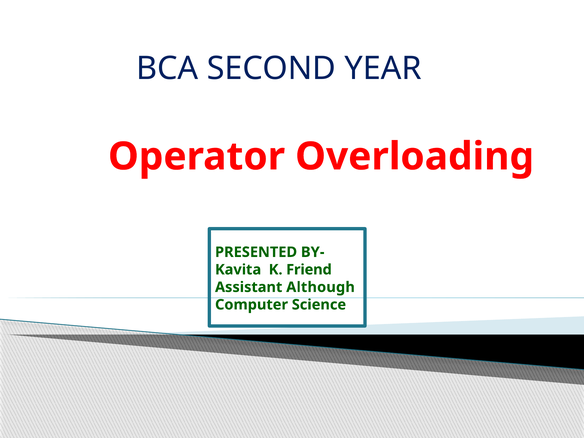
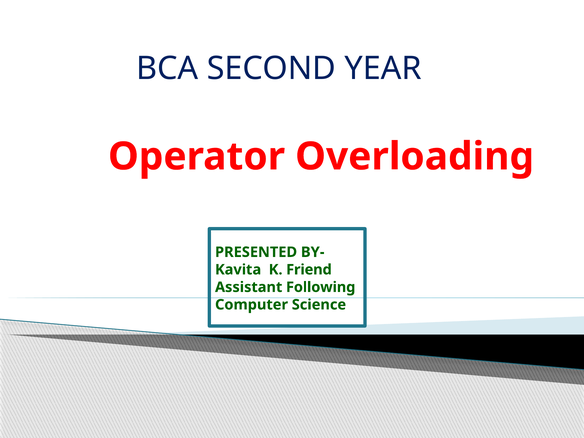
Although: Although -> Following
